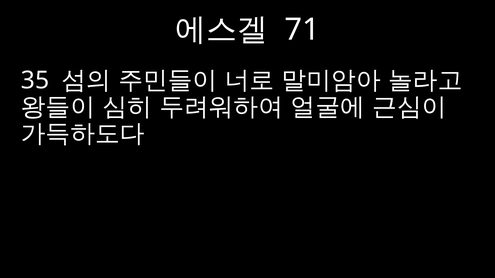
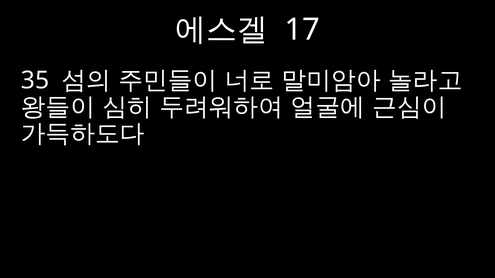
71: 71 -> 17
